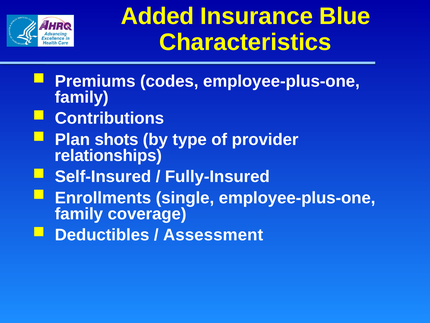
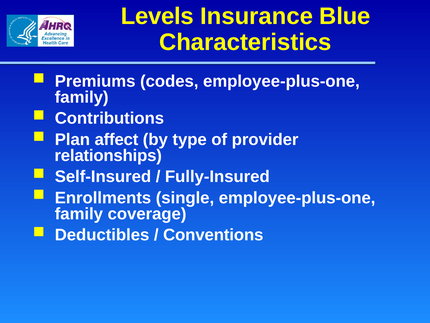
Added: Added -> Levels
shots: shots -> affect
Assessment: Assessment -> Conventions
